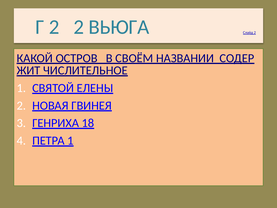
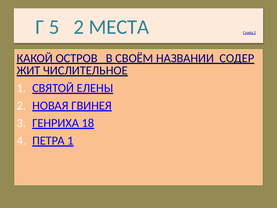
Г 2: 2 -> 5
ВЬЮГА: ВЬЮГА -> МЕСТА
